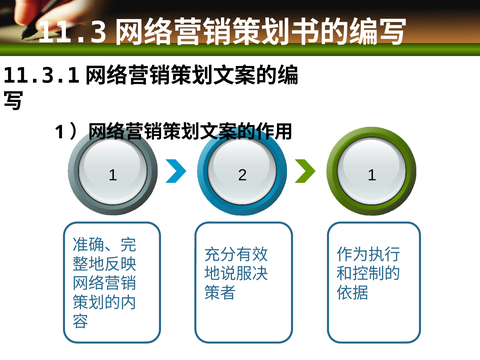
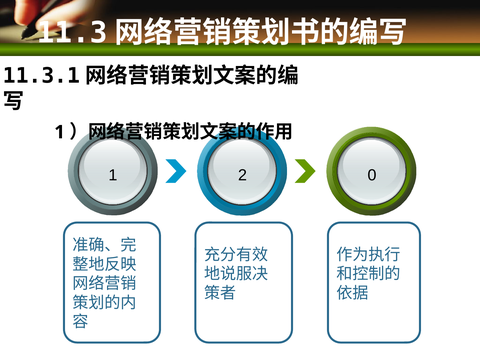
2 1: 1 -> 0
